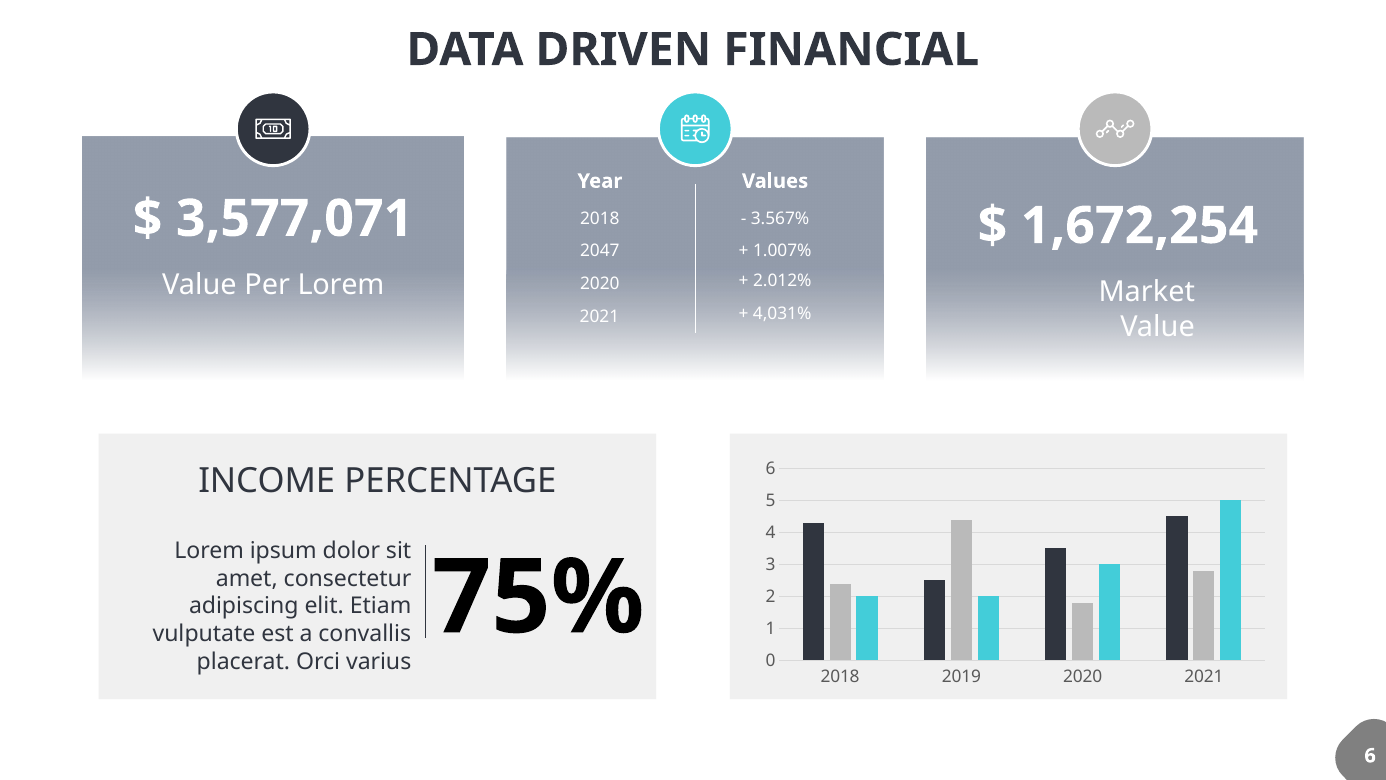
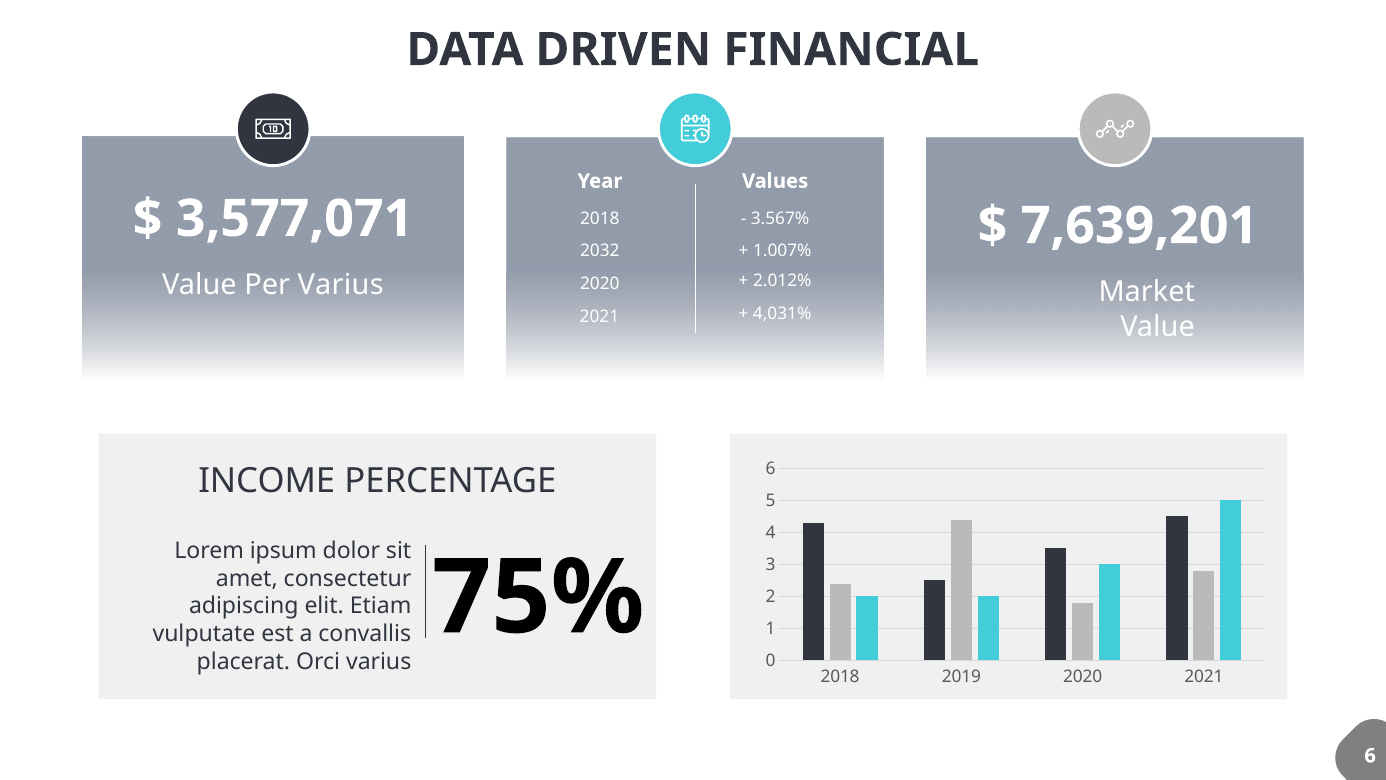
1,672,254: 1,672,254 -> 7,639,201
2047: 2047 -> 2032
Per Lorem: Lorem -> Varius
